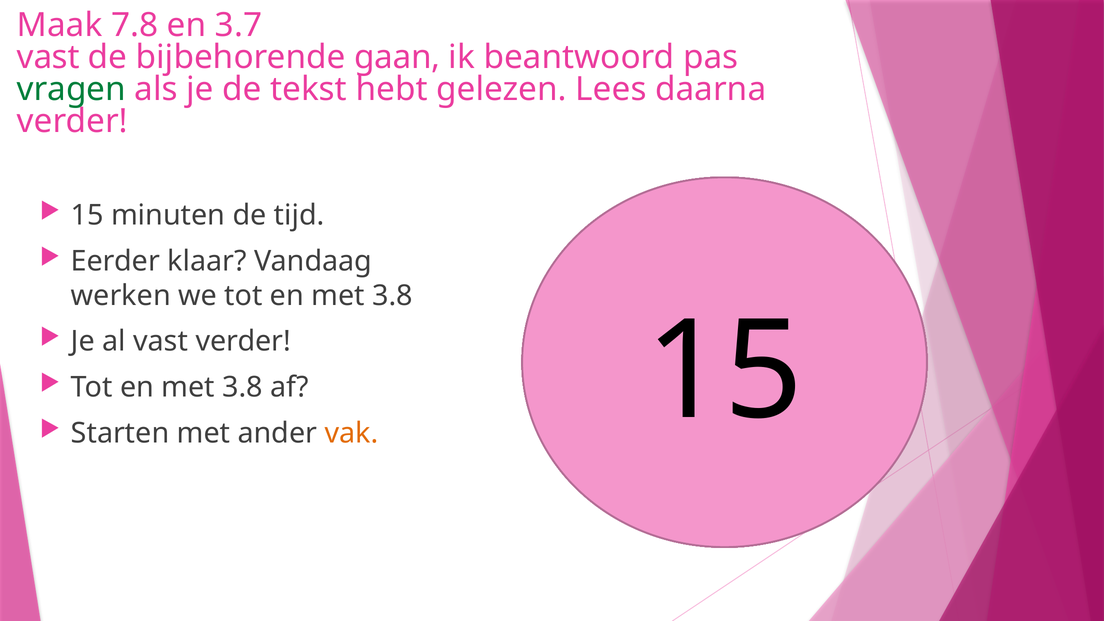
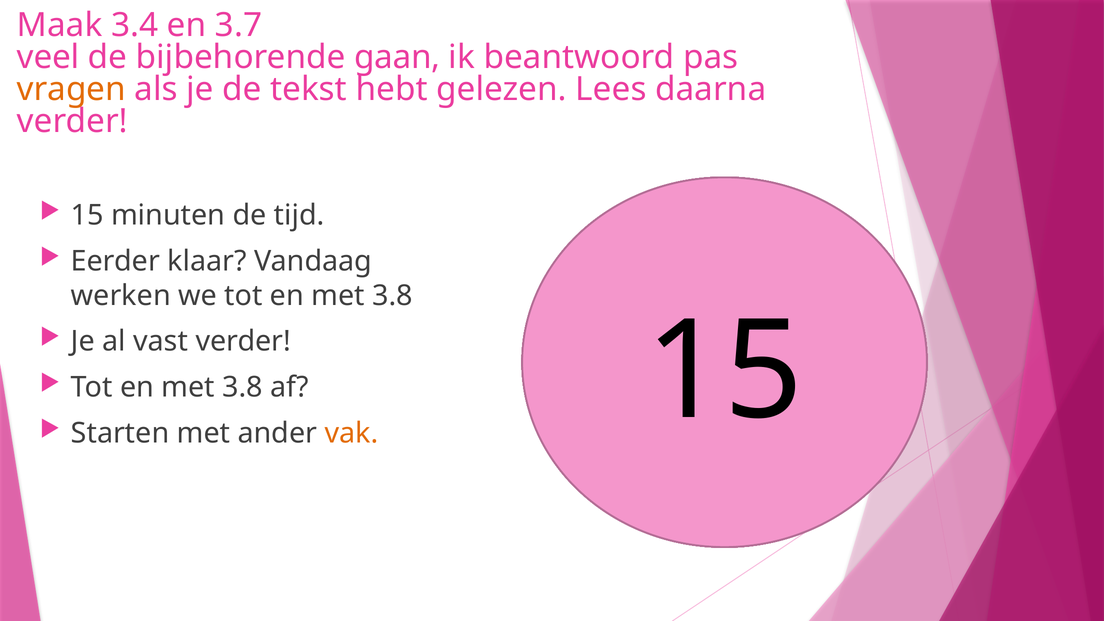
7.8: 7.8 -> 3.4
vast at (48, 57): vast -> veel
vragen colour: green -> orange
